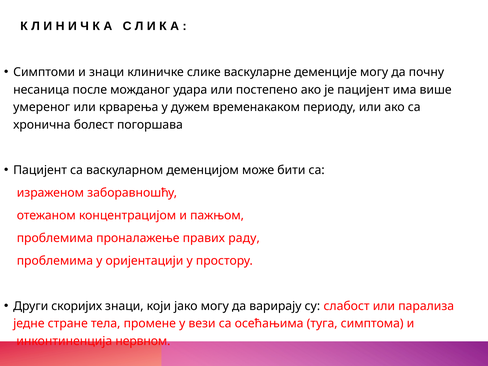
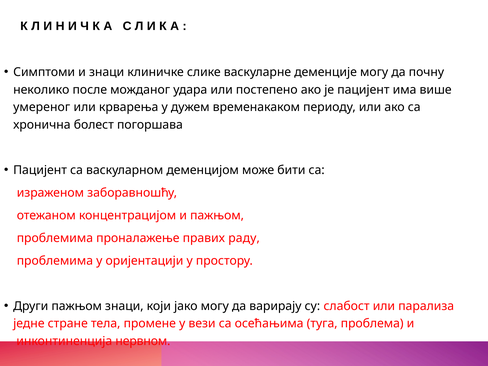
несаница: несаница -> неколико
Други скоријих: скоријих -> пажњом
симптома: симптома -> проблема
